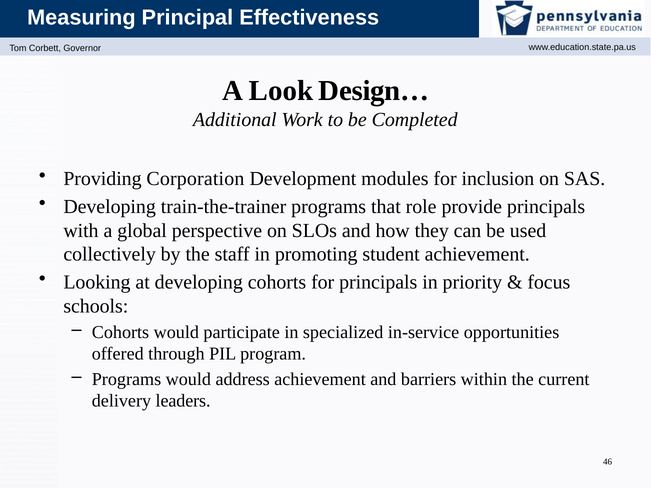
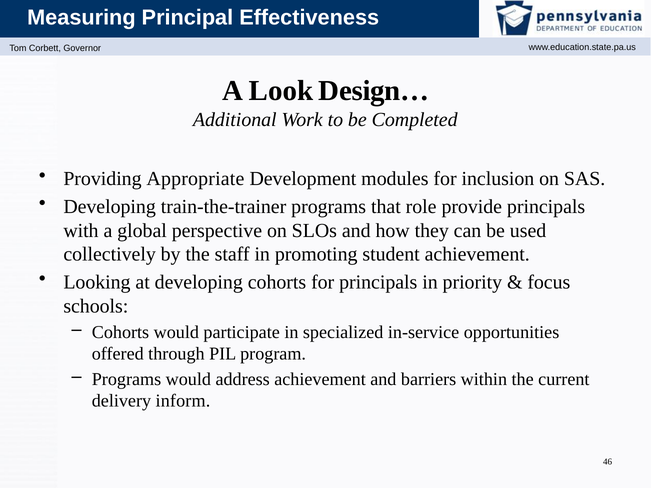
Corporation: Corporation -> Appropriate
leaders: leaders -> inform
